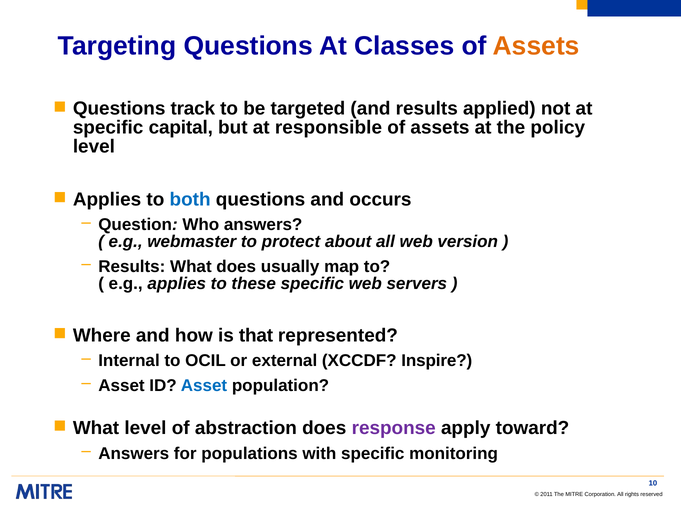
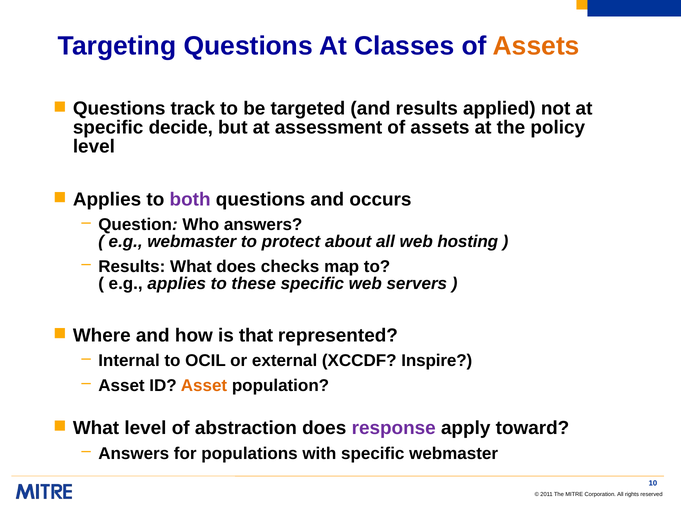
capital: capital -> decide
responsible: responsible -> assessment
both colour: blue -> purple
version: version -> hosting
usually: usually -> checks
Asset at (204, 386) colour: blue -> orange
specific monitoring: monitoring -> webmaster
